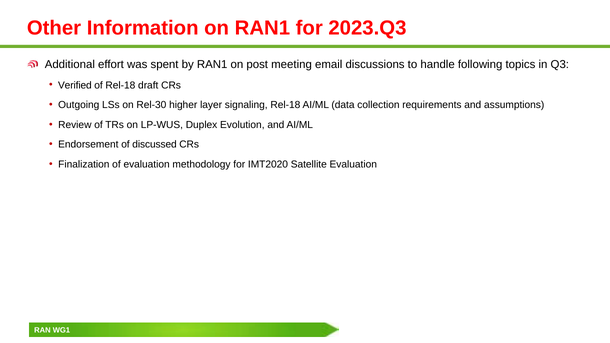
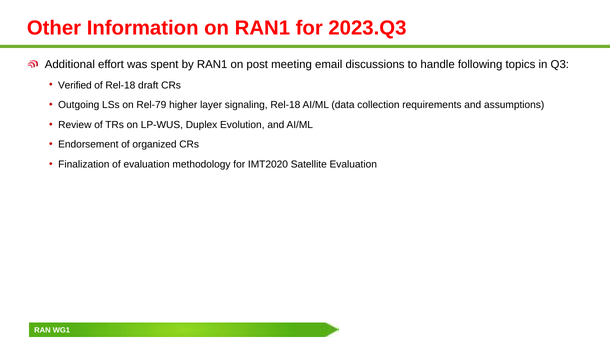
Rel-30: Rel-30 -> Rel-79
discussed: discussed -> organized
